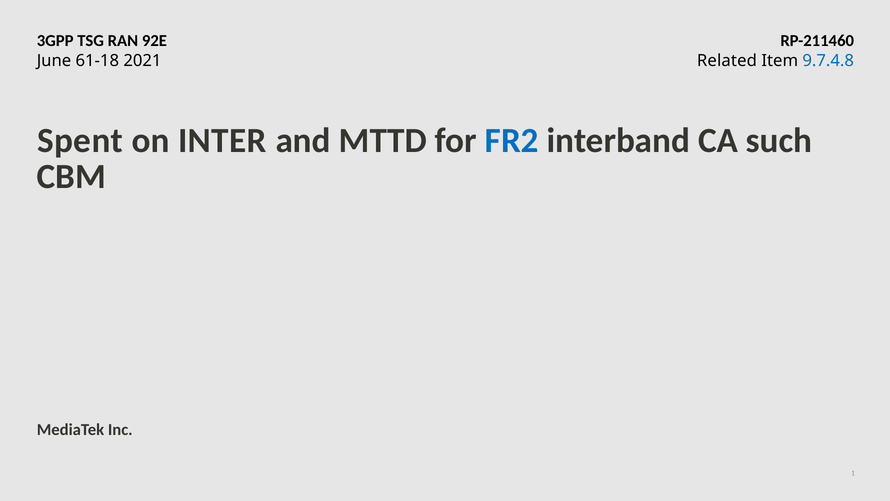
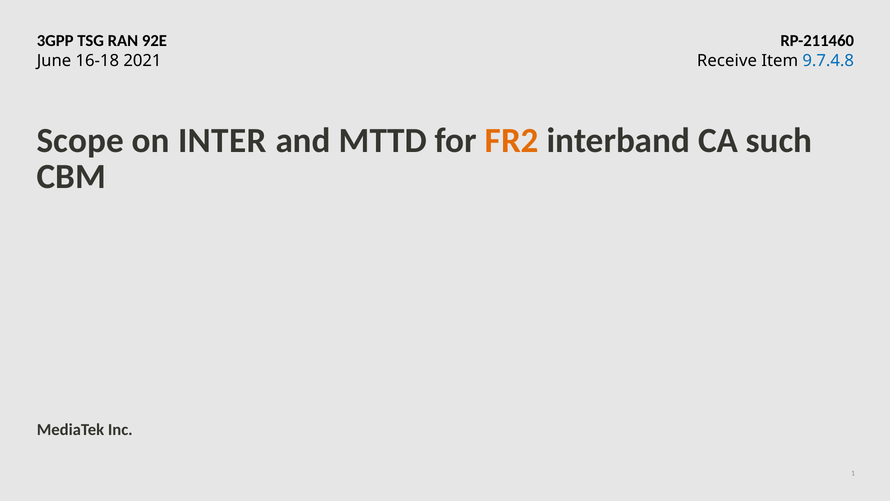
61-18: 61-18 -> 16-18
Related: Related -> Receive
Spent: Spent -> Scope
FR2 colour: blue -> orange
